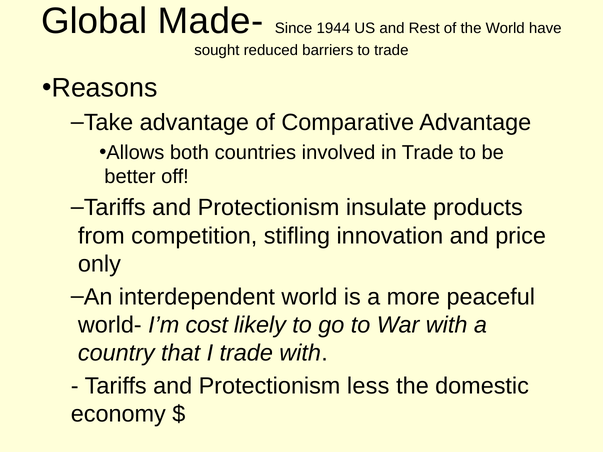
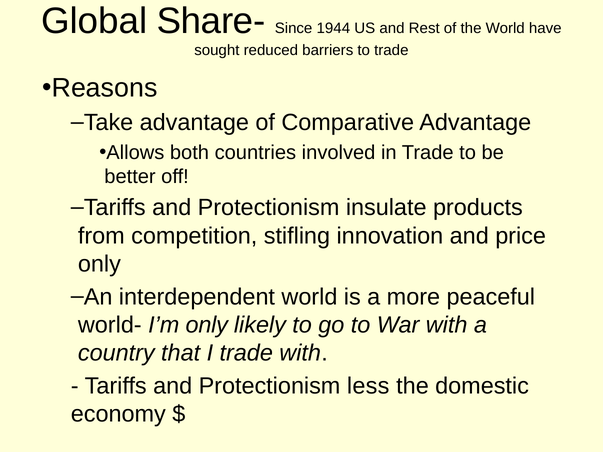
Made-: Made- -> Share-
I’m cost: cost -> only
